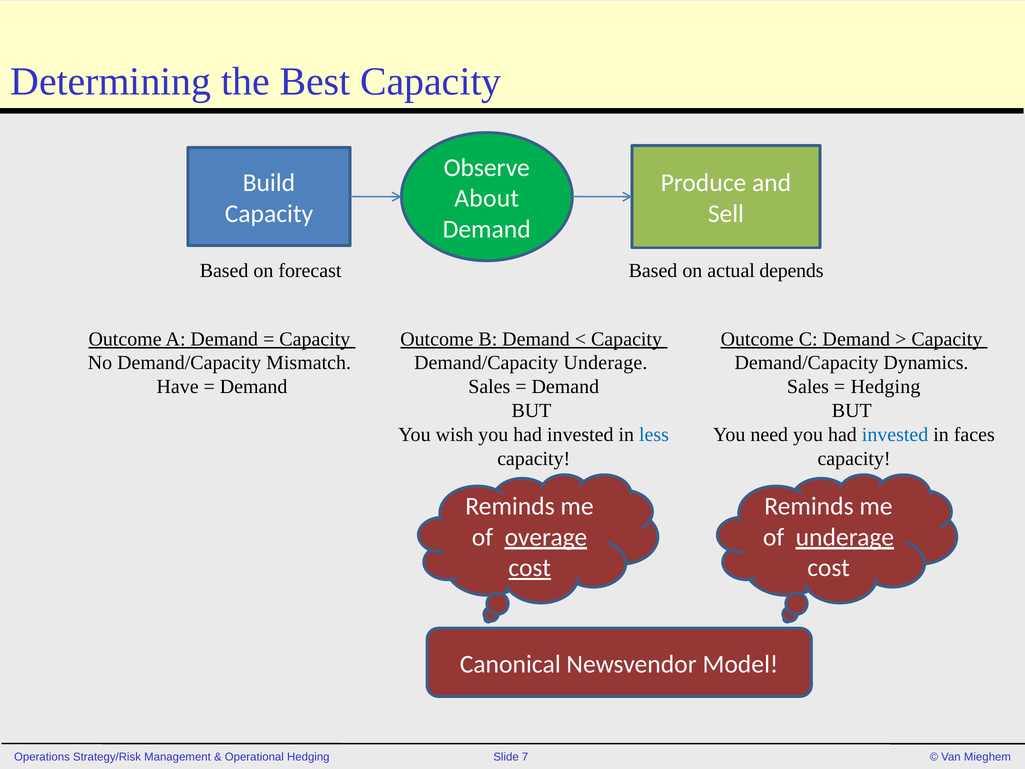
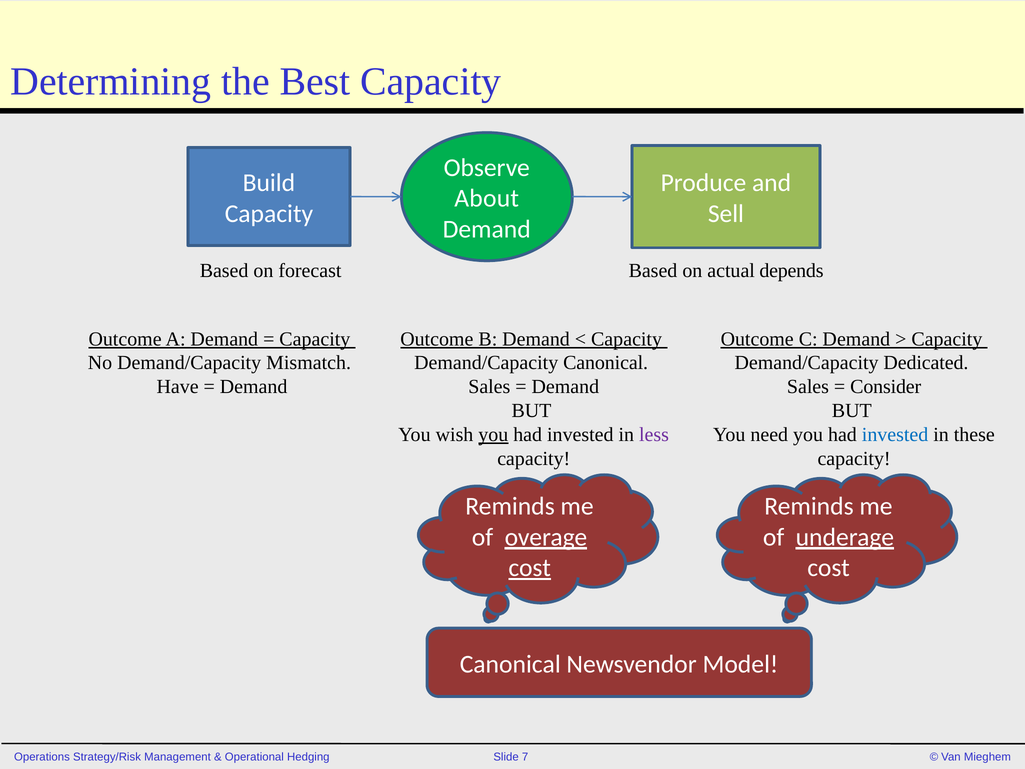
Demand/Capacity Underage: Underage -> Canonical
Dynamics: Dynamics -> Dedicated
Hedging at (886, 387): Hedging -> Consider
you at (493, 435) underline: none -> present
less colour: blue -> purple
faces: faces -> these
